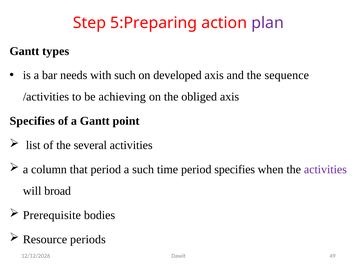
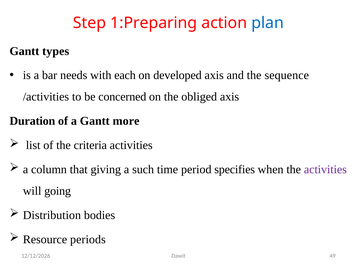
5:Preparing: 5:Preparing -> 1:Preparing
plan colour: purple -> blue
with such: such -> each
achieving: achieving -> concerned
Specifies at (32, 121): Specifies -> Duration
point: point -> more
several: several -> criteria
that period: period -> giving
broad: broad -> going
Prerequisite: Prerequisite -> Distribution
